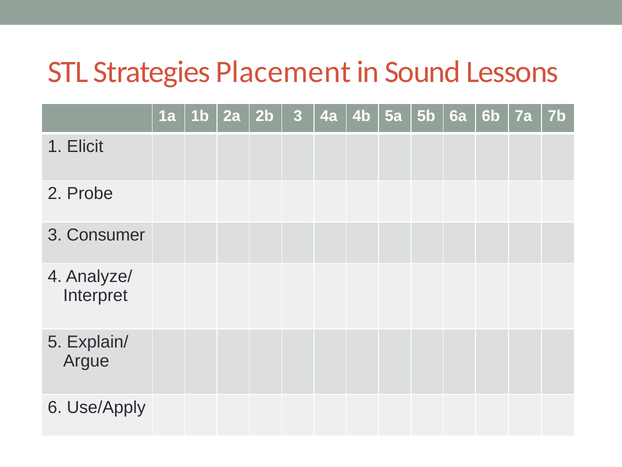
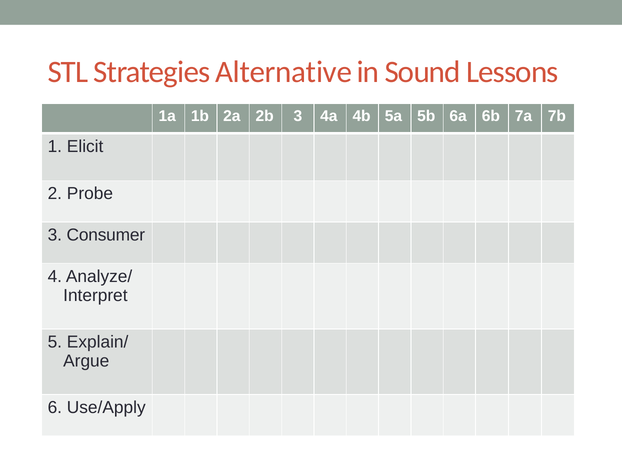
Placement: Placement -> Alternative
